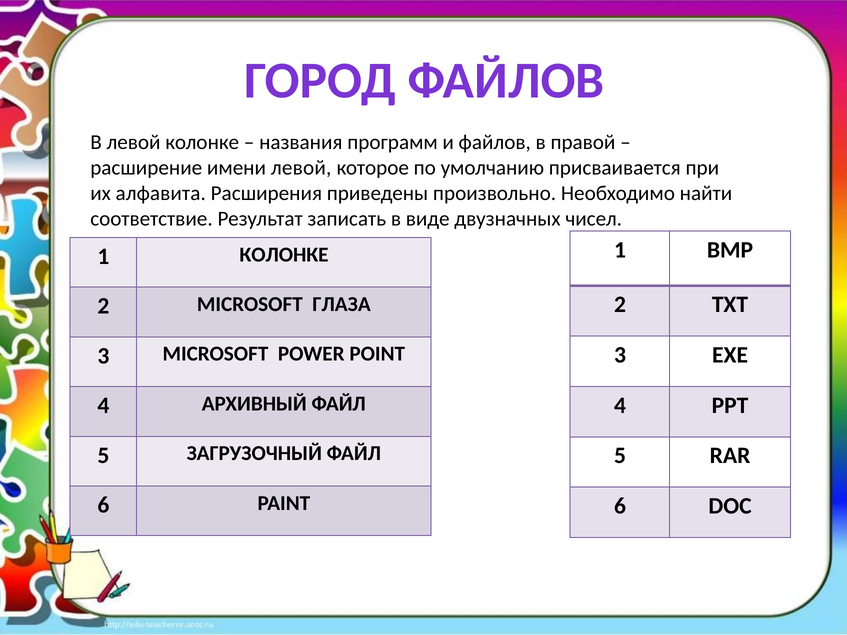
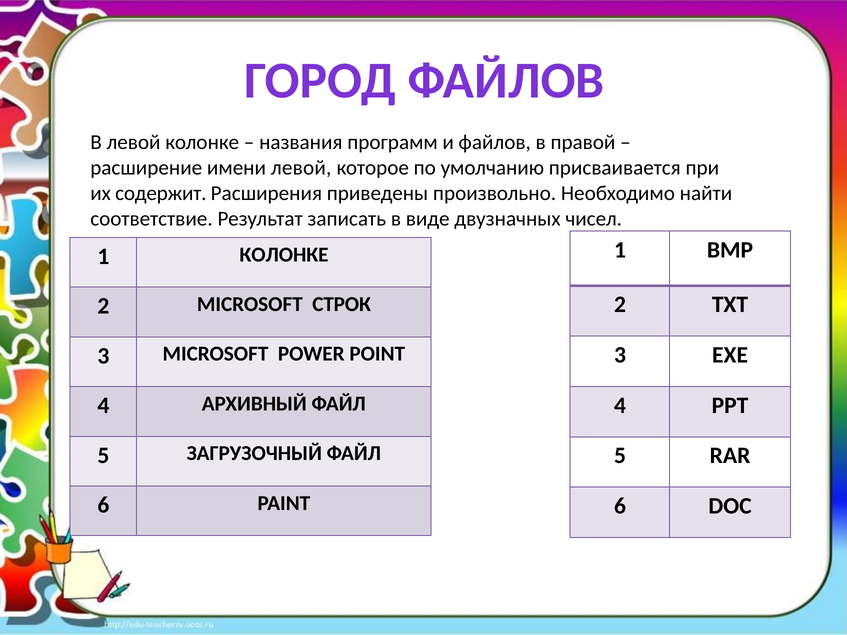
алфавита: алфавита -> содержит
ГЛАЗА: ГЛАЗА -> СТРОК
